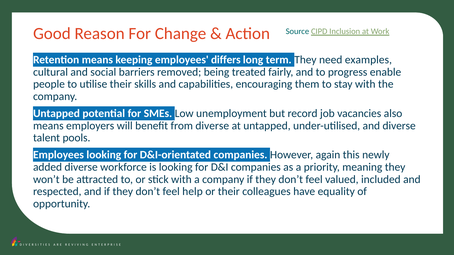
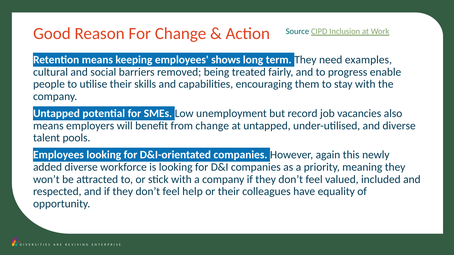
differs: differs -> shows
from diverse: diverse -> change
